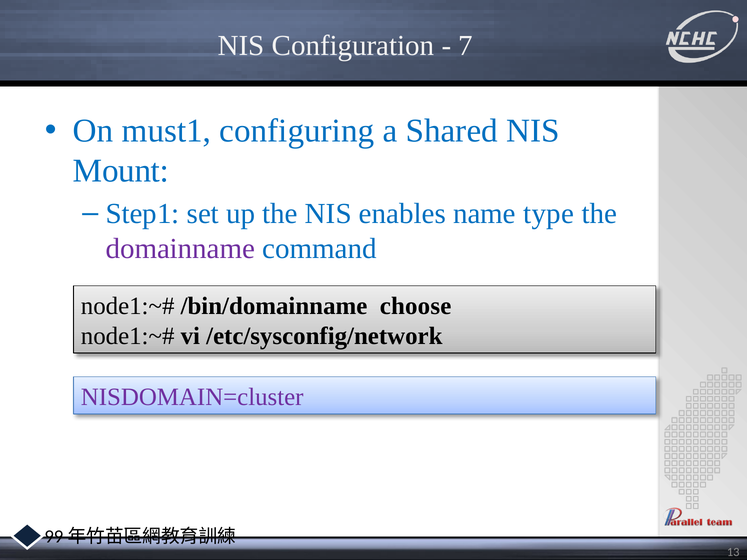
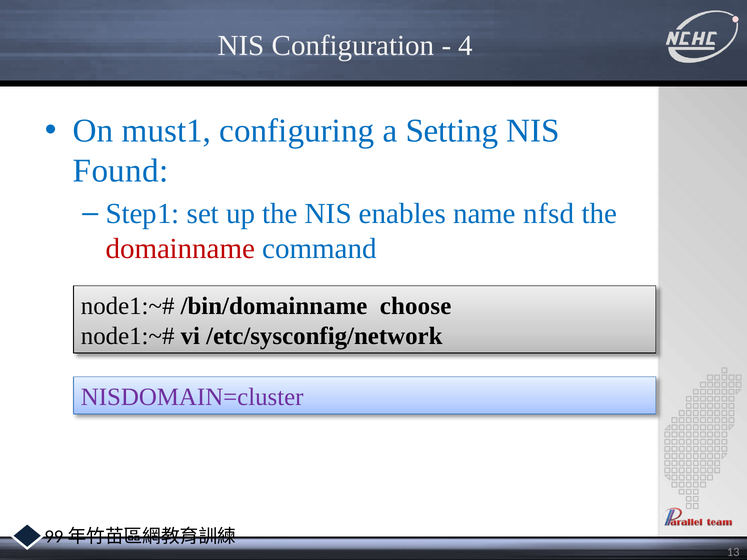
7: 7 -> 4
Shared: Shared -> Setting
Mount: Mount -> Found
type: type -> nfsd
domainname colour: purple -> red
